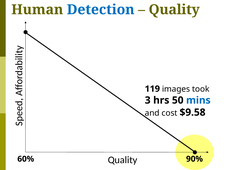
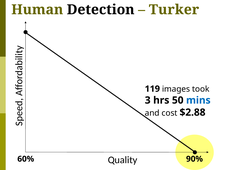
Detection colour: blue -> black
Quality at (174, 10): Quality -> Turker
$9.58: $9.58 -> $2.88
